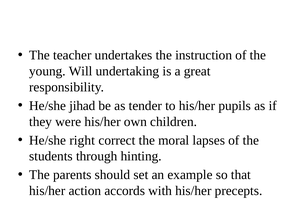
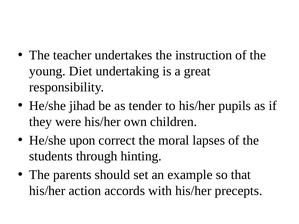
Will: Will -> Diet
right: right -> upon
